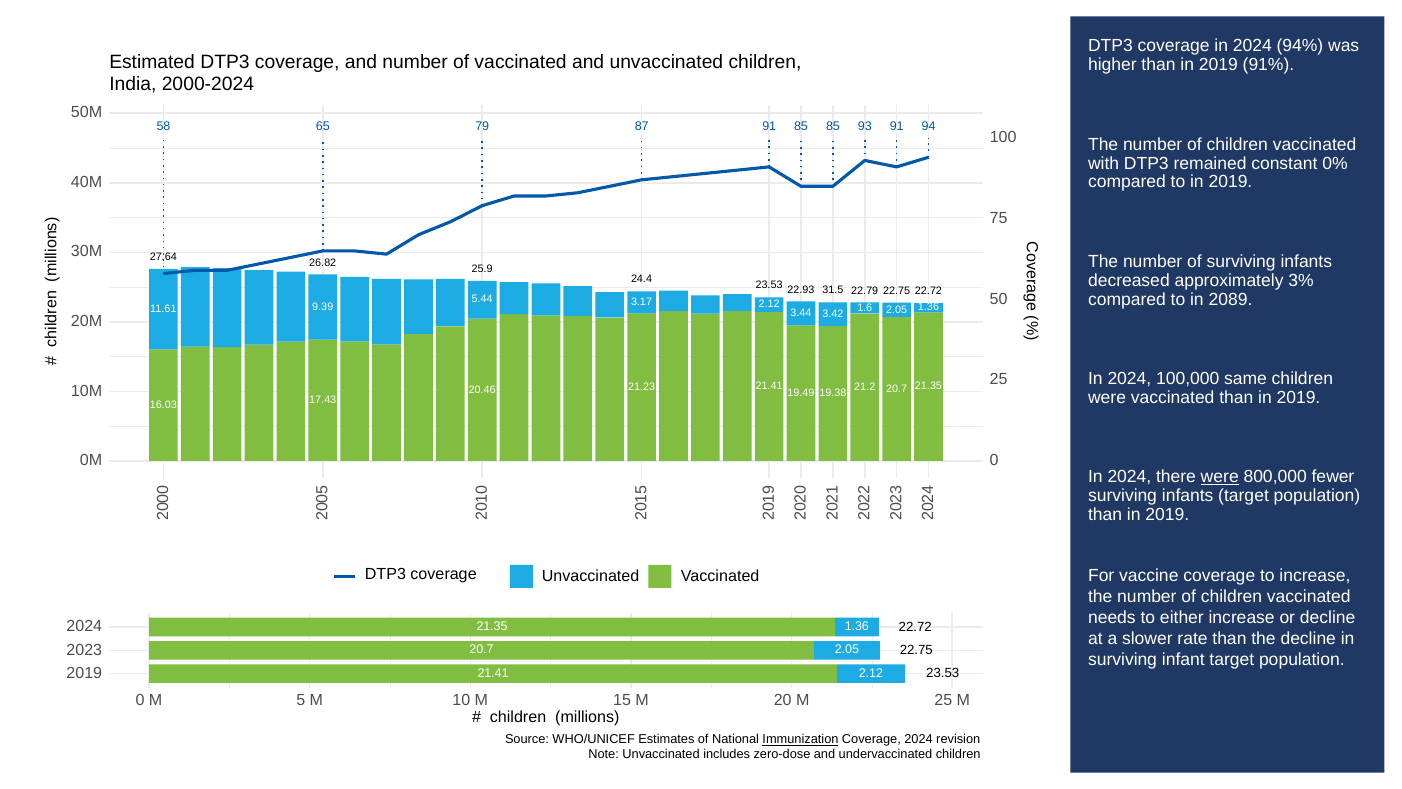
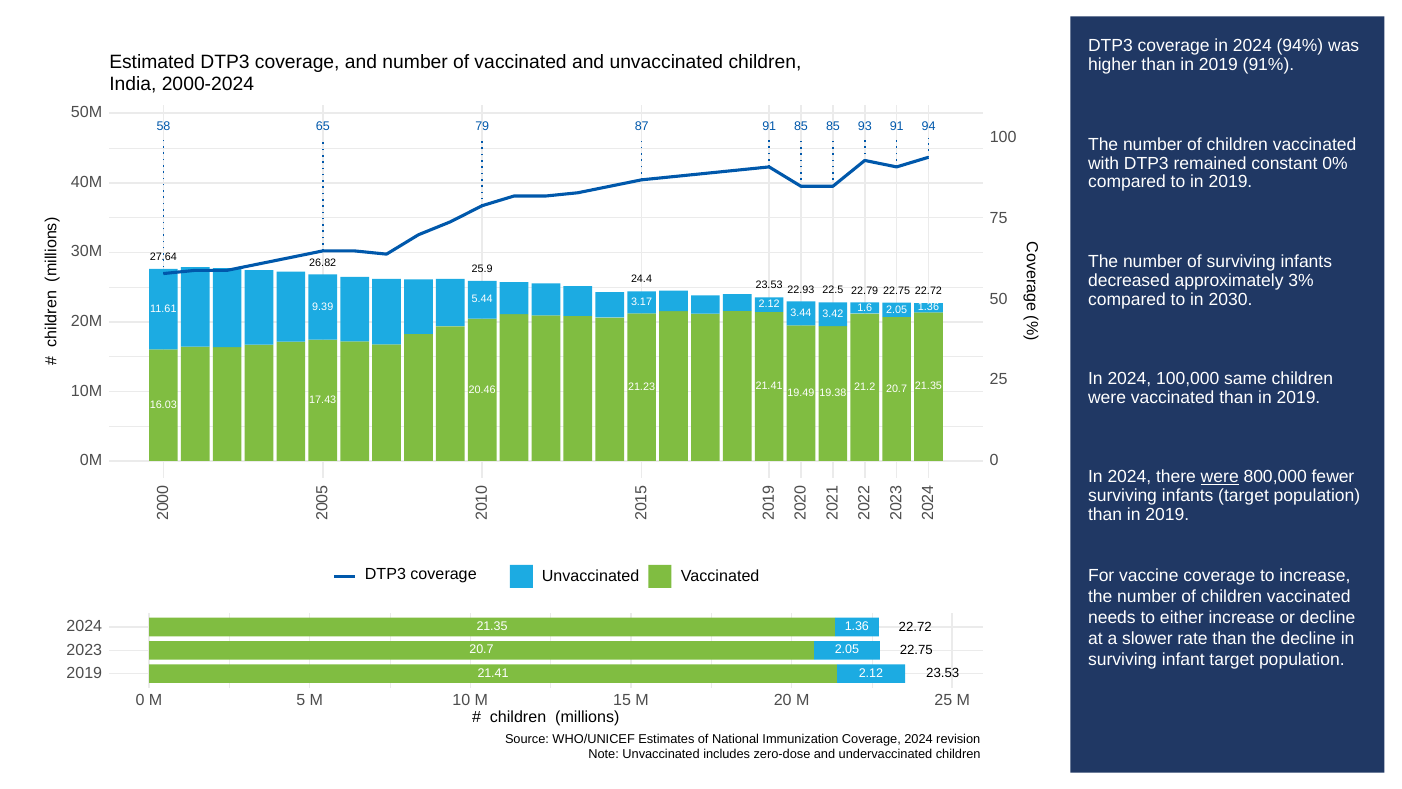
31.5: 31.5 -> 22.5
2089: 2089 -> 2030
Immunization underline: present -> none
